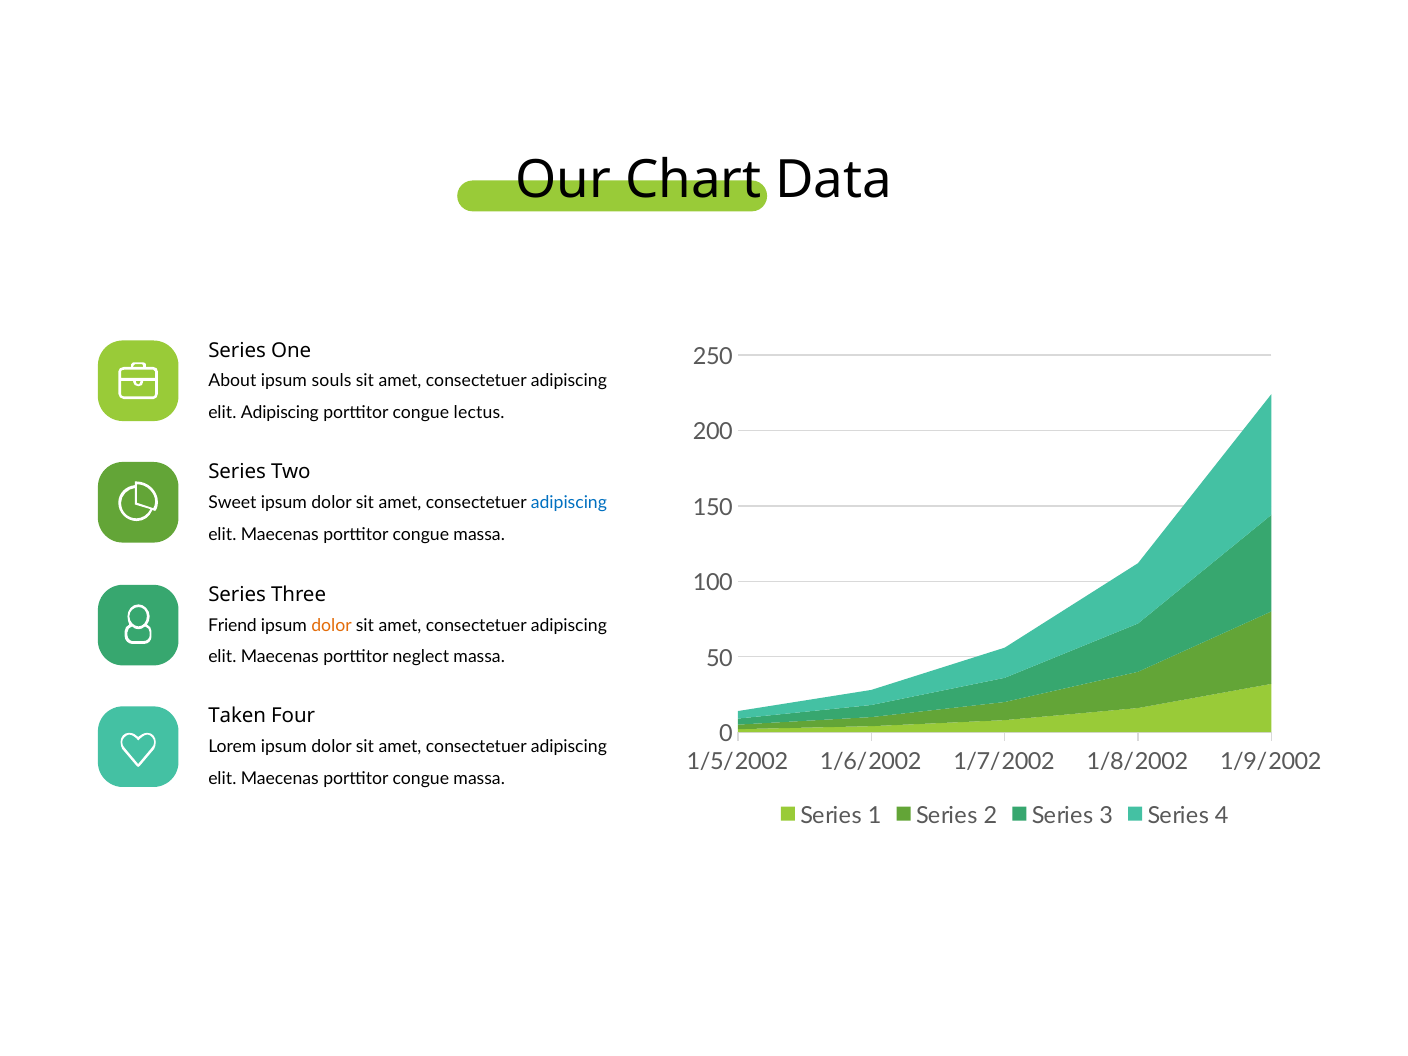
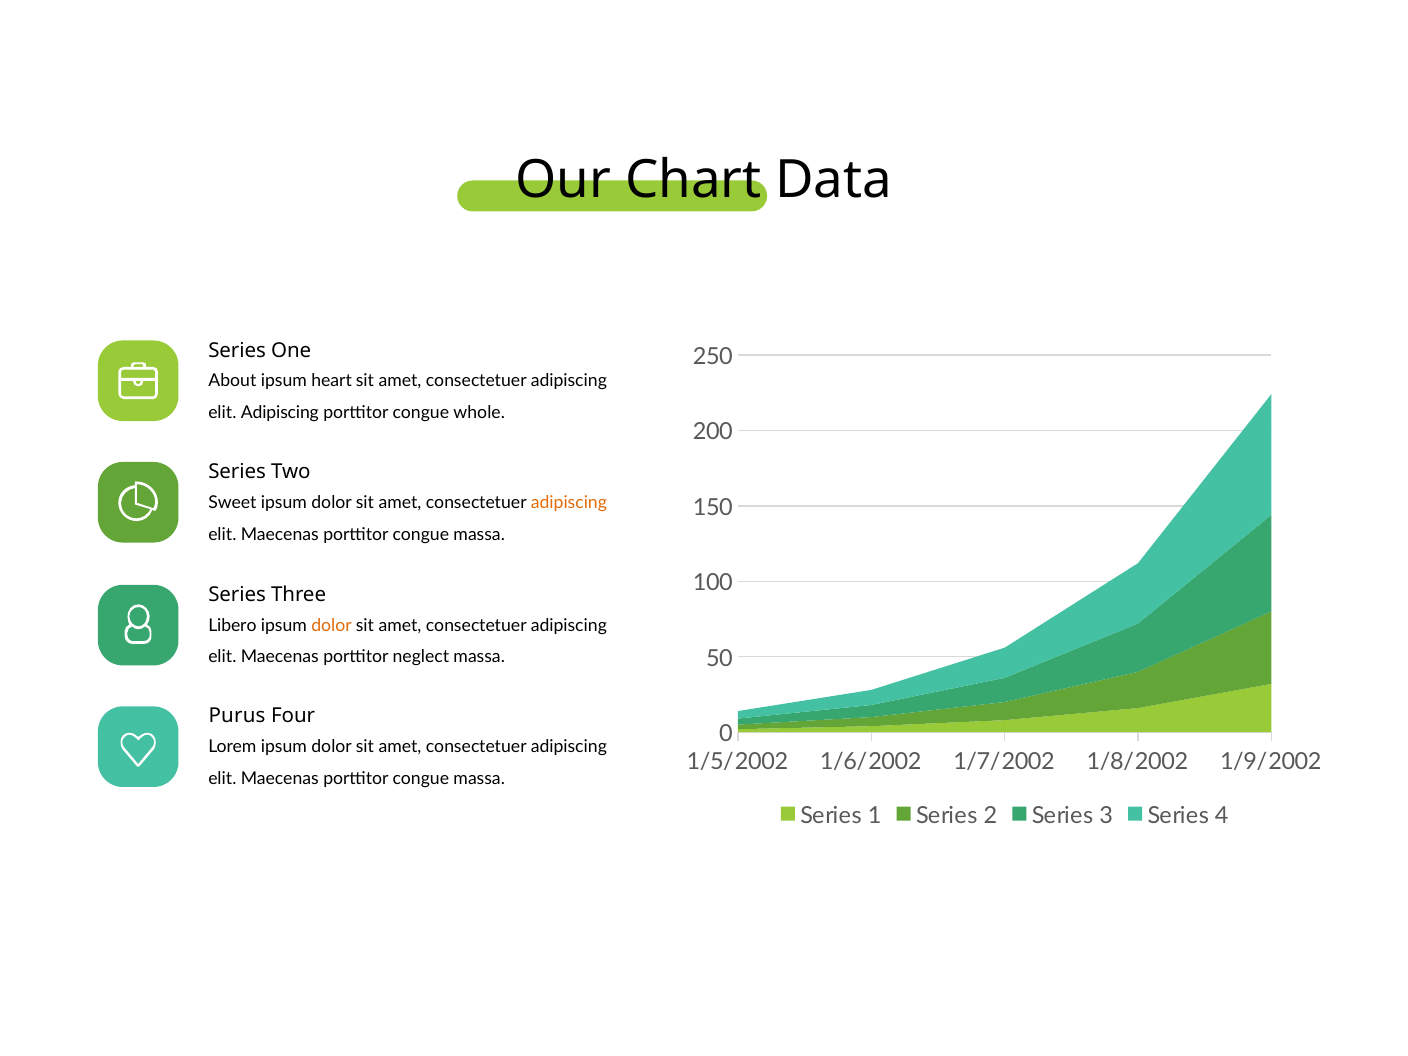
souls: souls -> heart
lectus: lectus -> whole
adipiscing at (569, 503) colour: blue -> orange
Friend: Friend -> Libero
Taken: Taken -> Purus
